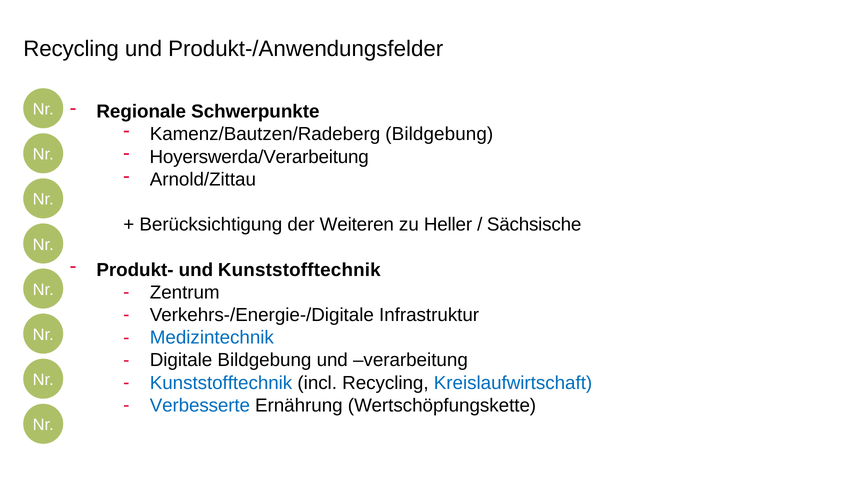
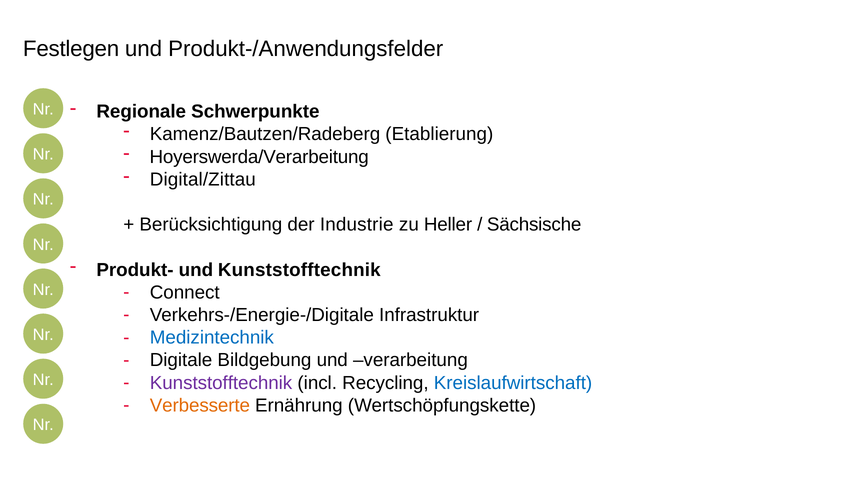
Recycling at (71, 49): Recycling -> Festlegen
Kamenz/Bautzen/Radeberg Bildgebung: Bildgebung -> Etablierung
Arnold/Zittau: Arnold/Zittau -> Digital/Zittau
Weiteren: Weiteren -> Industrie
Zentrum: Zentrum -> Connect
Kunststofftechnik at (221, 382) colour: blue -> purple
Verbesserte colour: blue -> orange
